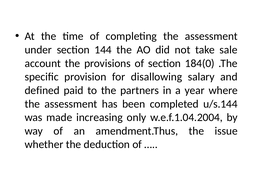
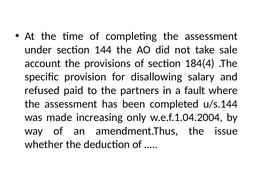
184(0: 184(0 -> 184(4
defined: defined -> refused
year: year -> fault
